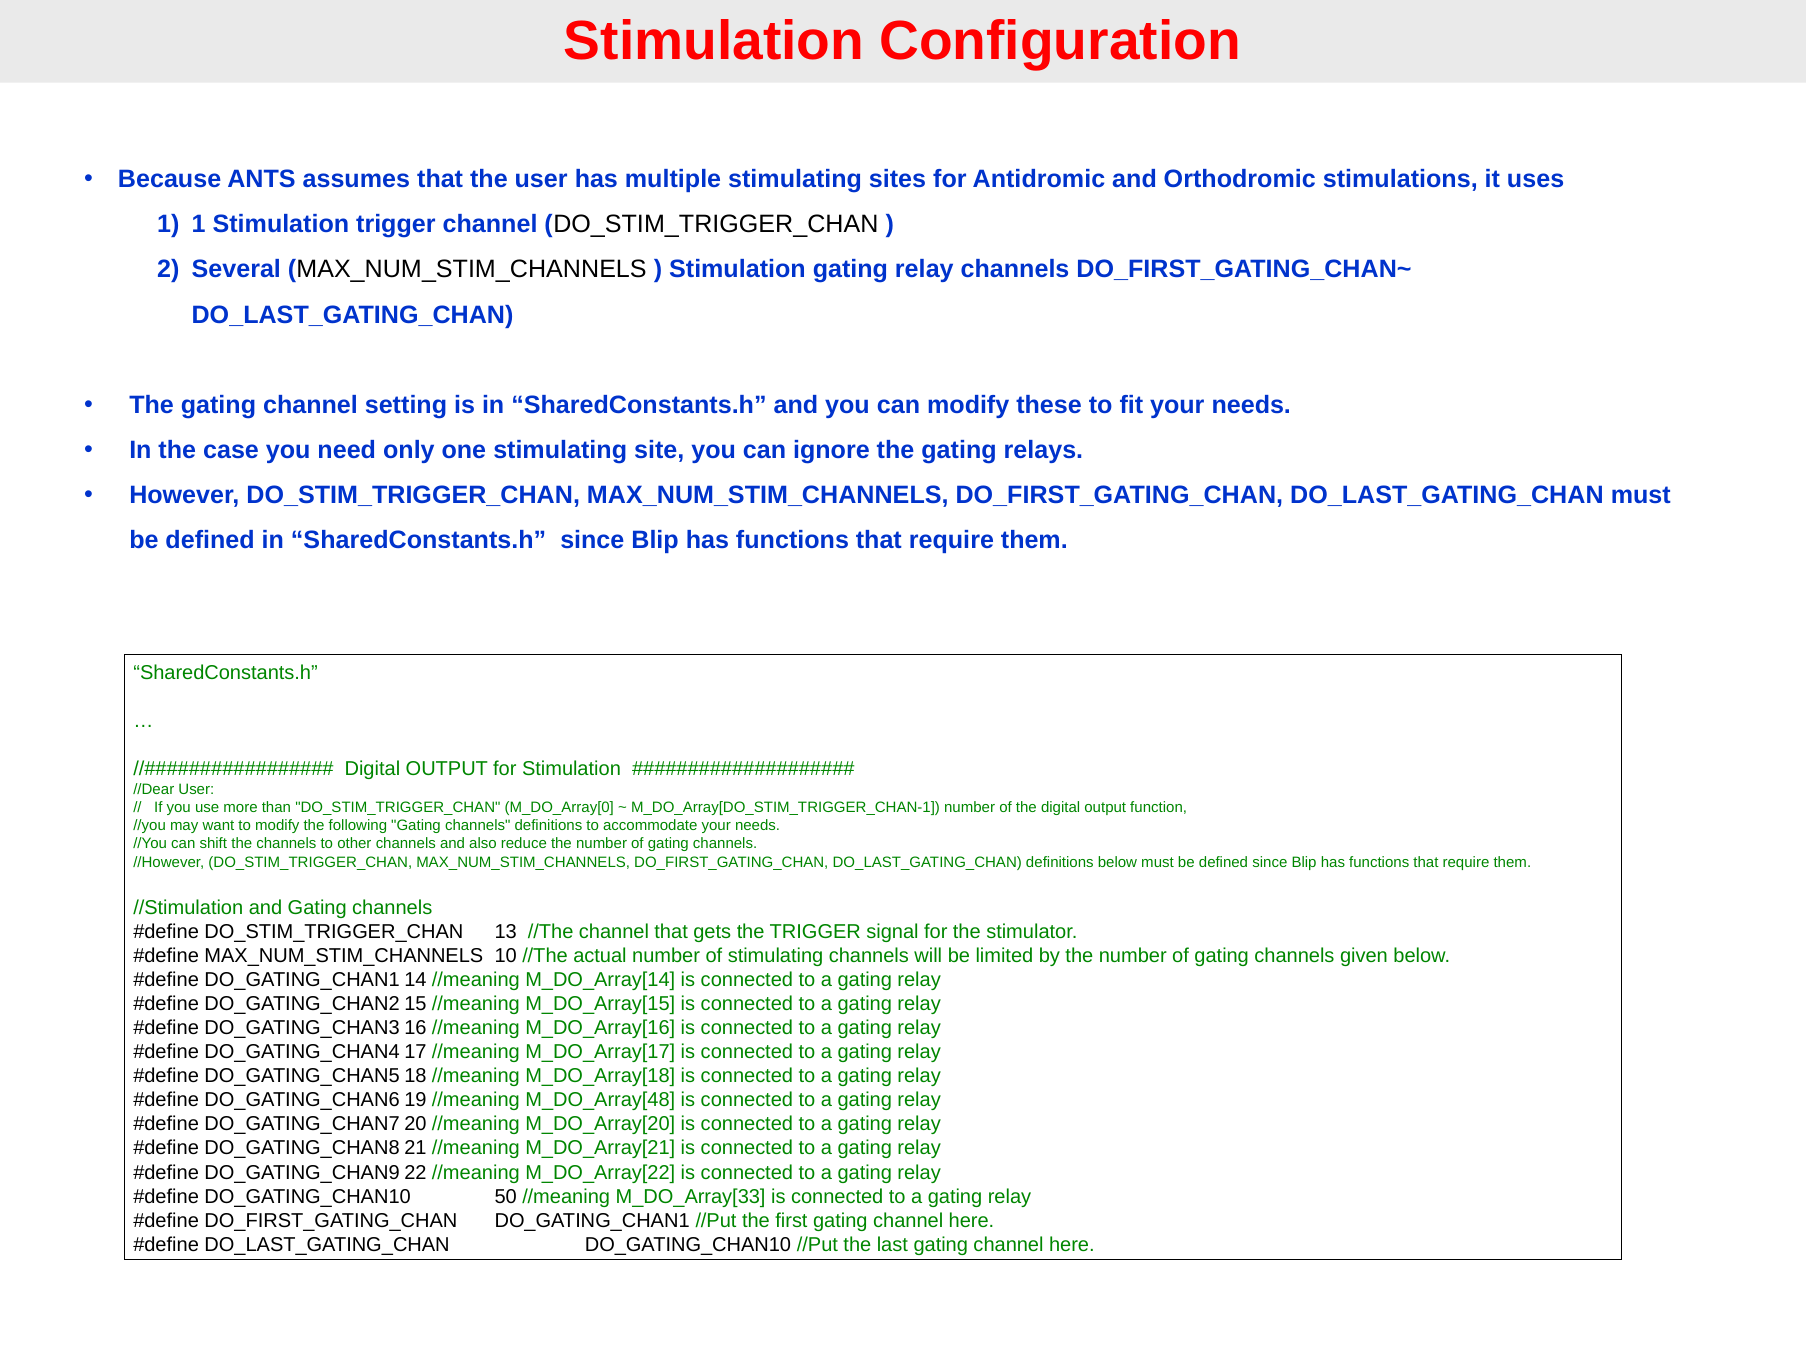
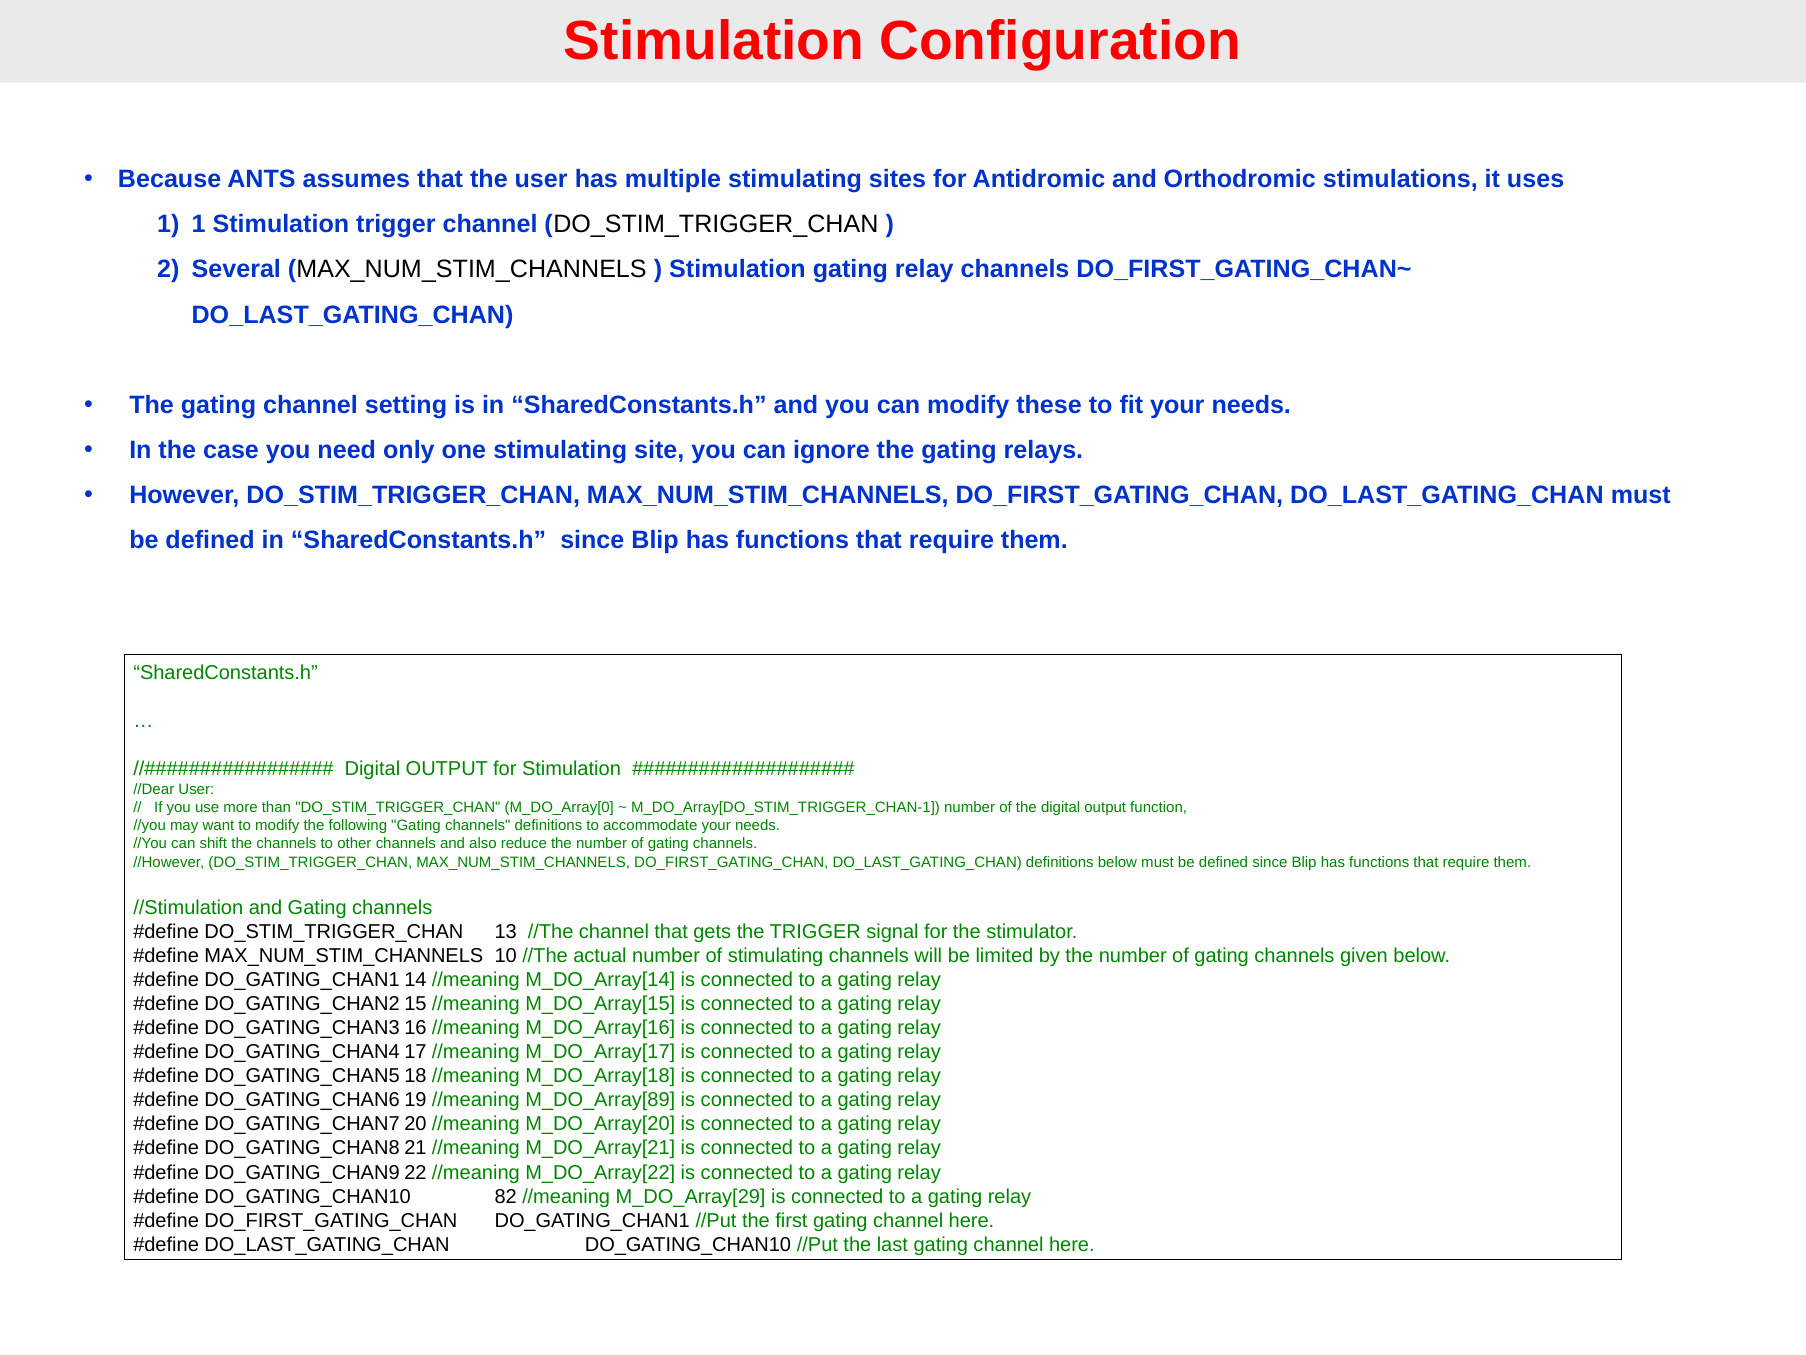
M_DO_Array[48: M_DO_Array[48 -> M_DO_Array[89
50: 50 -> 82
M_DO_Array[33: M_DO_Array[33 -> M_DO_Array[29
